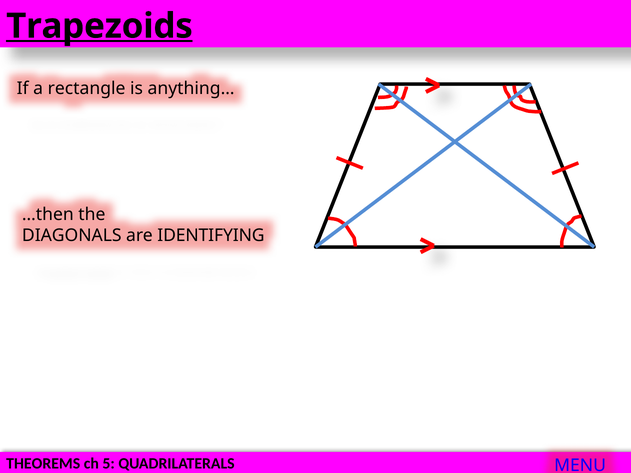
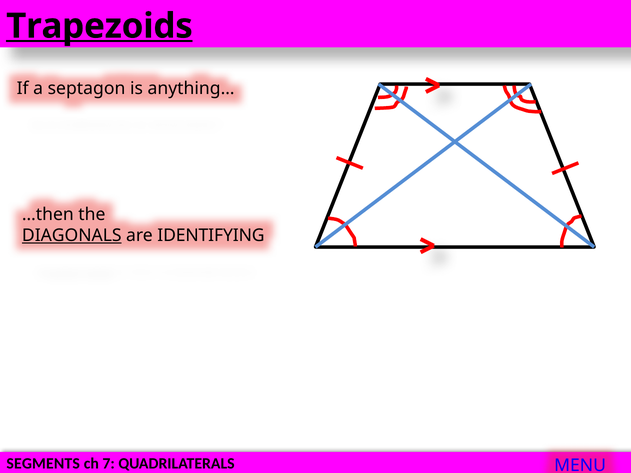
rectangle: rectangle -> septagon
DIAGONALS underline: none -> present
THEOREMS: THEOREMS -> SEGMENTS
5: 5 -> 7
